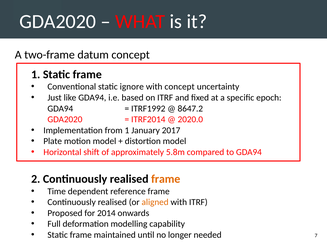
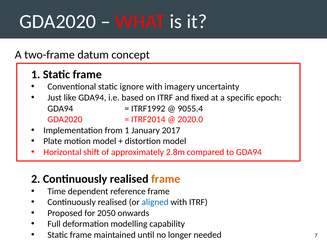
with concept: concept -> imagery
8647.2: 8647.2 -> 9055.4
5.8m: 5.8m -> 2.8m
aligned colour: orange -> blue
2014: 2014 -> 2050
